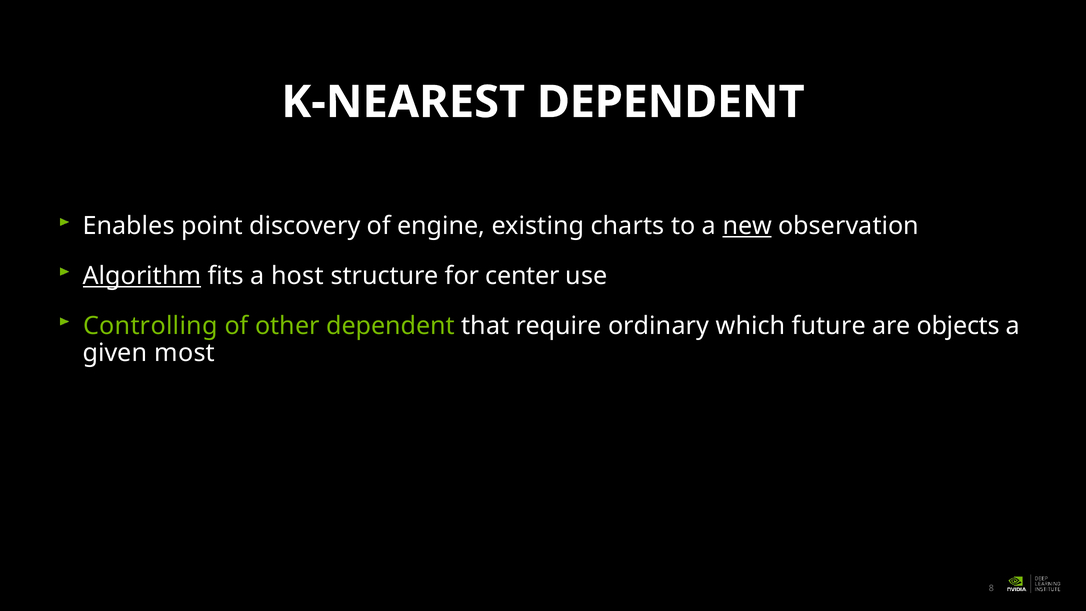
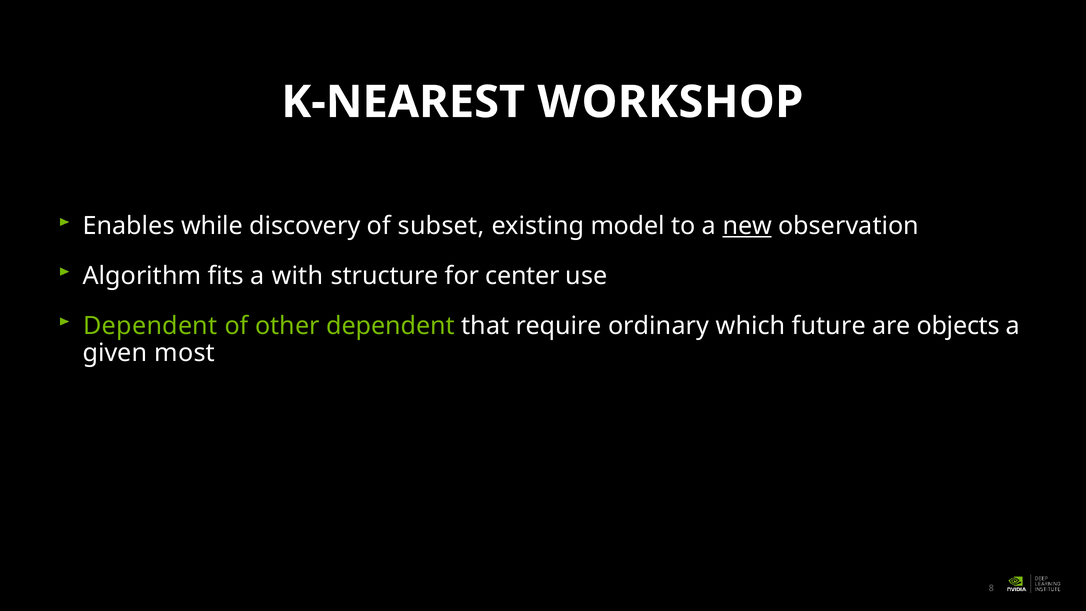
K-NEAREST DEPENDENT: DEPENDENT -> WORKSHOP
point: point -> while
engine: engine -> subset
charts: charts -> model
Algorithm underline: present -> none
host: host -> with
Controlling at (150, 326): Controlling -> Dependent
